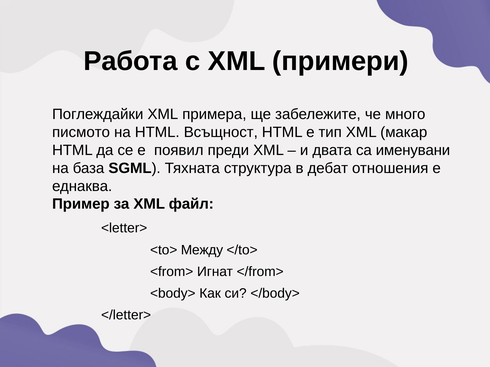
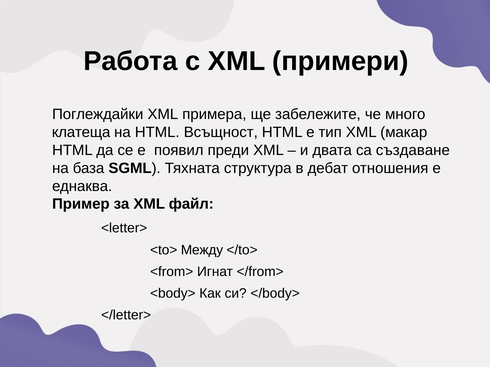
писмото: писмото -> клатеща
именувани: именувани -> създаване
